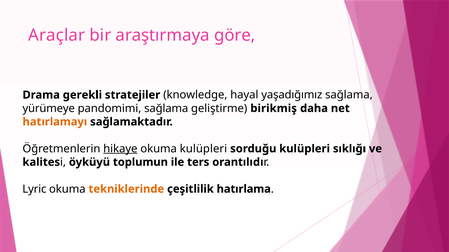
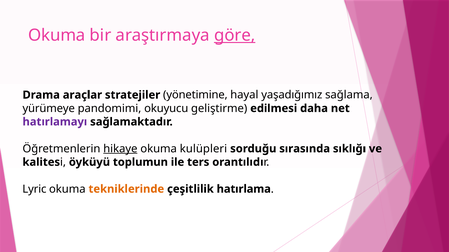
Araçlar at (57, 35): Araçlar -> Okuma
göre underline: none -> present
gerekli: gerekli -> araçlar
knowledge: knowledge -> yönetimine
pandomimi sağlama: sağlama -> okuyucu
birikmiş: birikmiş -> edilmesi
hatırlamayı colour: orange -> purple
sorduğu kulüpleri: kulüpleri -> sırasında
